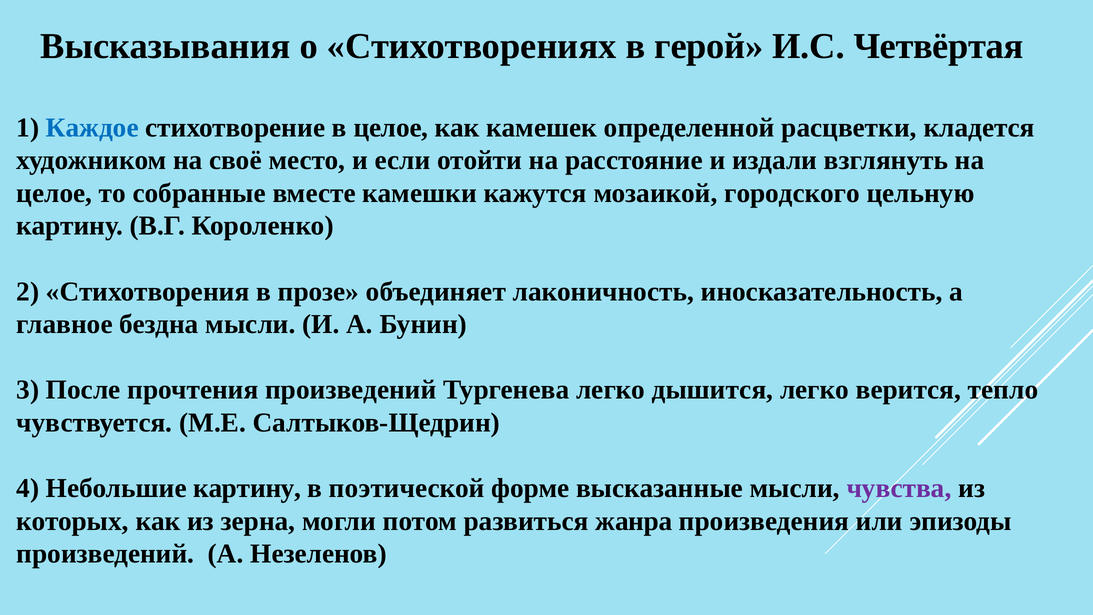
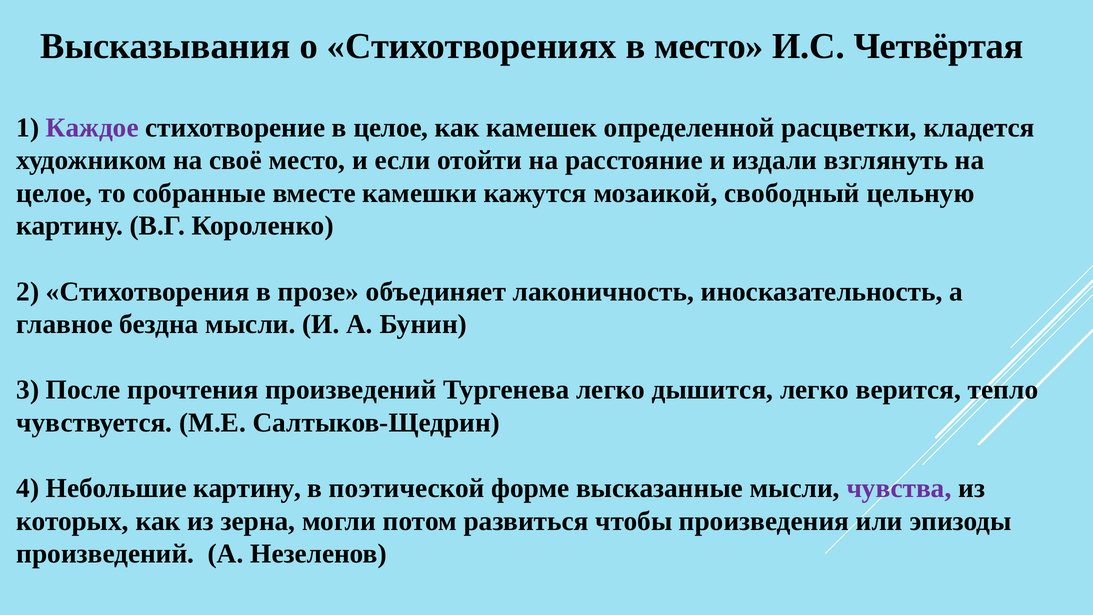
в герой: герой -> место
Каждое colour: blue -> purple
городского: городского -> свободный
жанра: жанра -> чтобы
